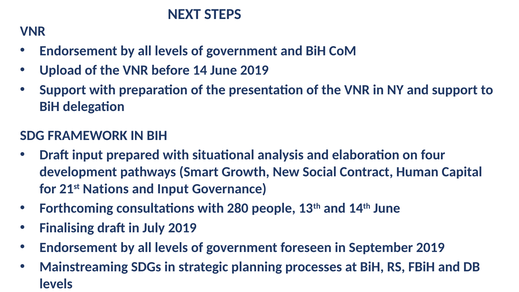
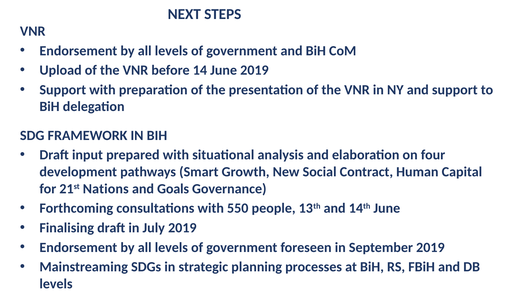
and Input: Input -> Goals
280: 280 -> 550
